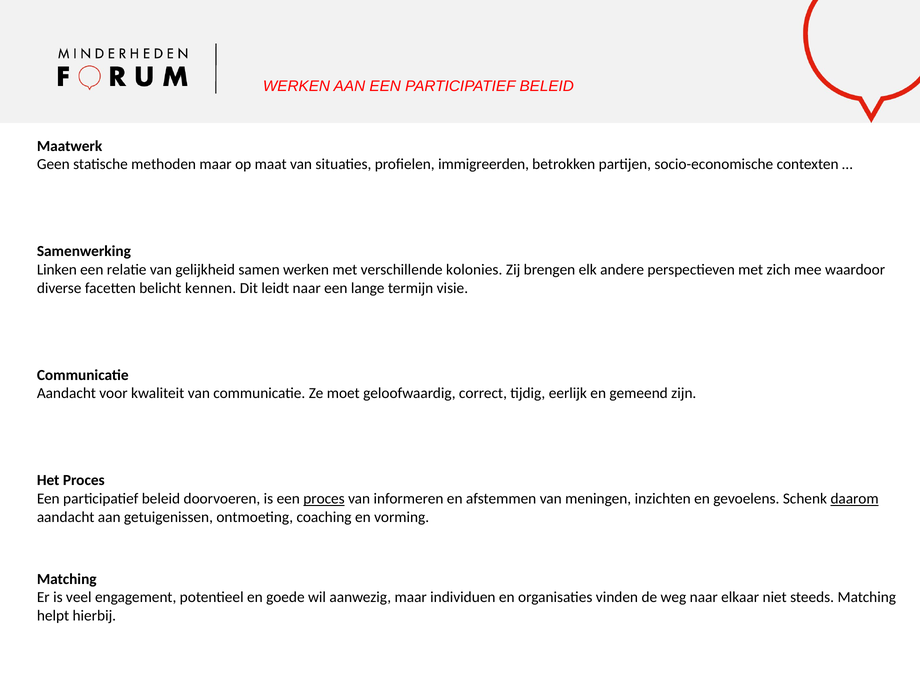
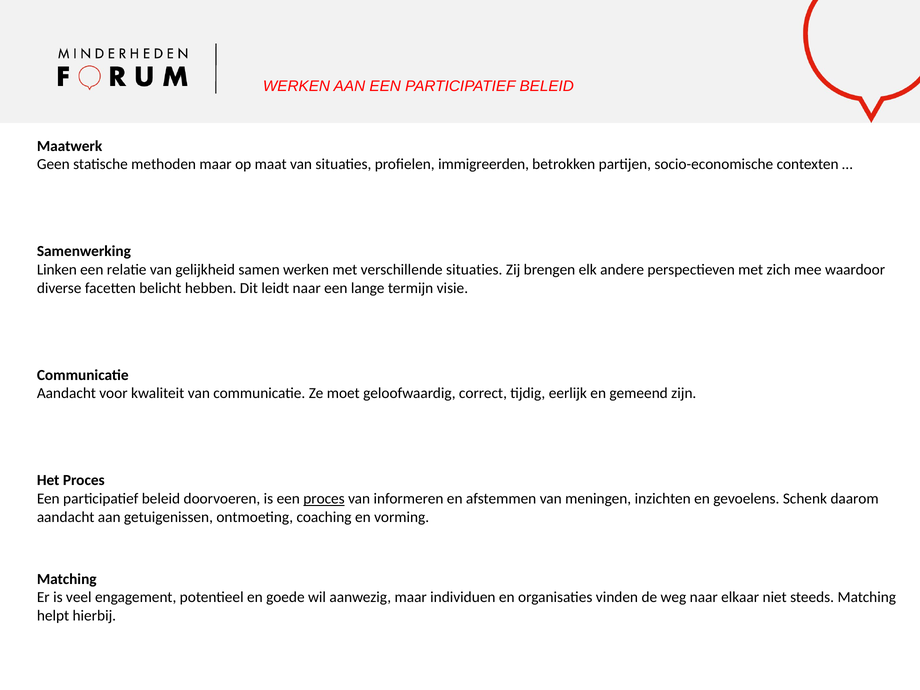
verschillende kolonies: kolonies -> situaties
kennen: kennen -> hebben
daarom underline: present -> none
